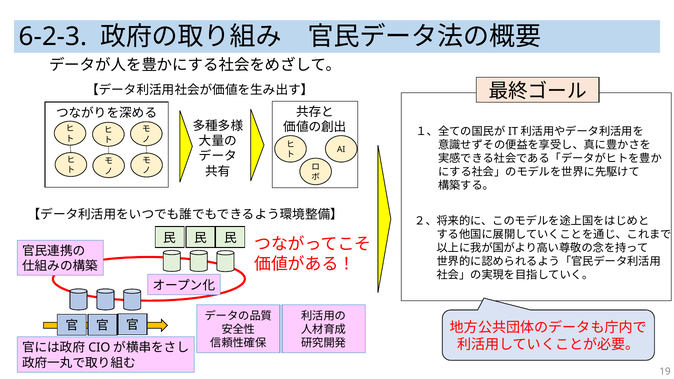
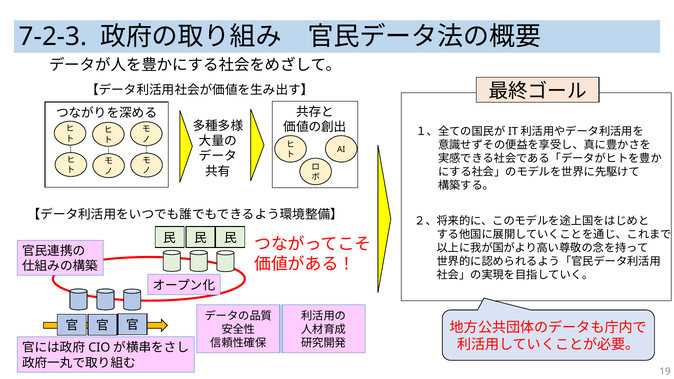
6-2-3: 6-2-3 -> 7-2-3
